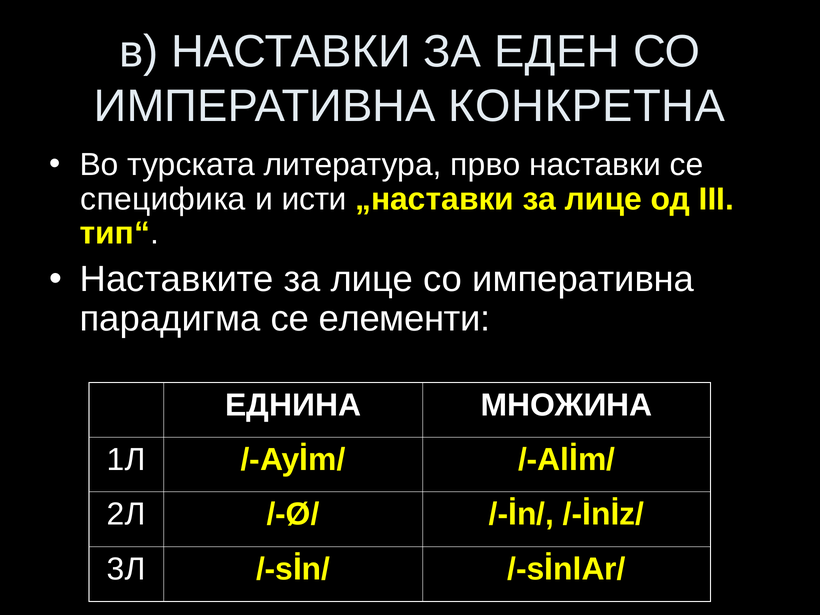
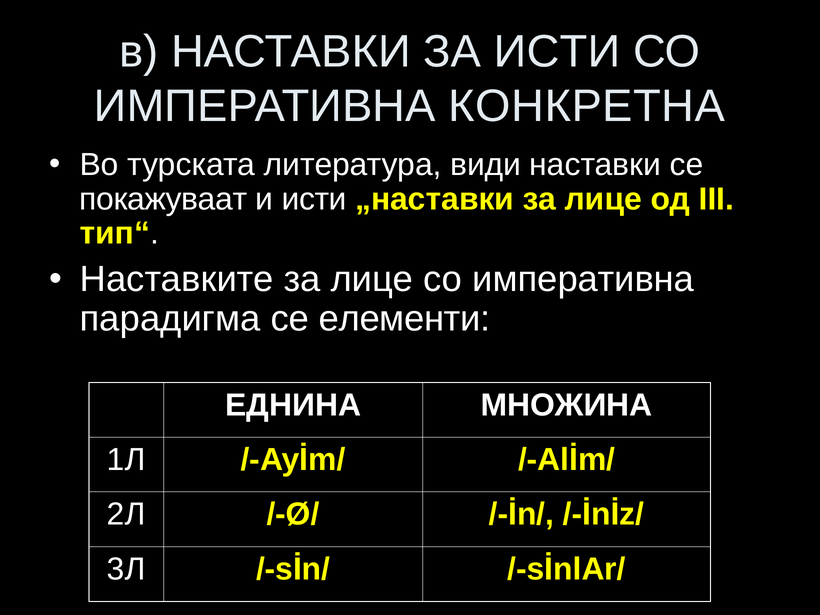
ЗА ЕДЕН: ЕДЕН -> ИСТИ
прво: прво -> види
специфика: специфика -> покажуваат
